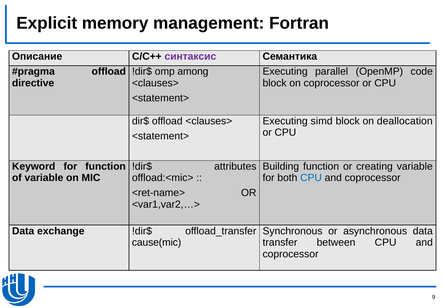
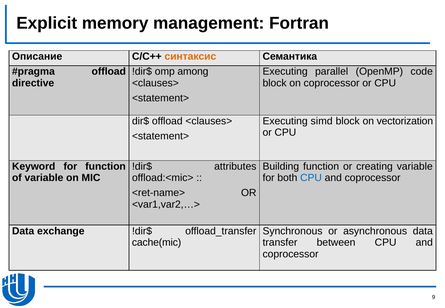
синтаксис colour: purple -> orange
deallocation: deallocation -> vectorization
cause(mic: cause(mic -> cache(mic
